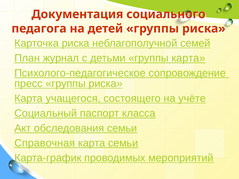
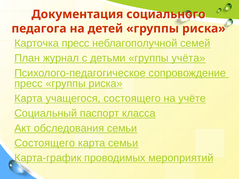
Карточка риска: риска -> пресс
группы карта: карта -> учёта
Справочная at (45, 143): Справочная -> Состоящего
